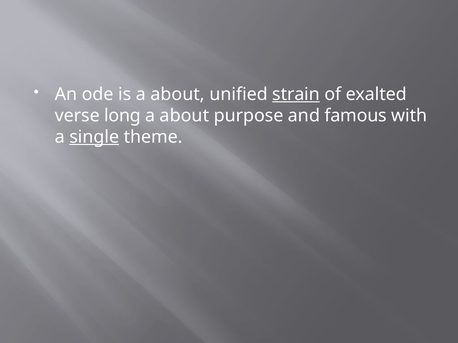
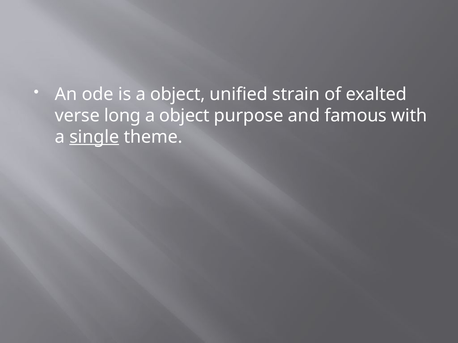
is a about: about -> object
strain underline: present -> none
about at (184, 116): about -> object
